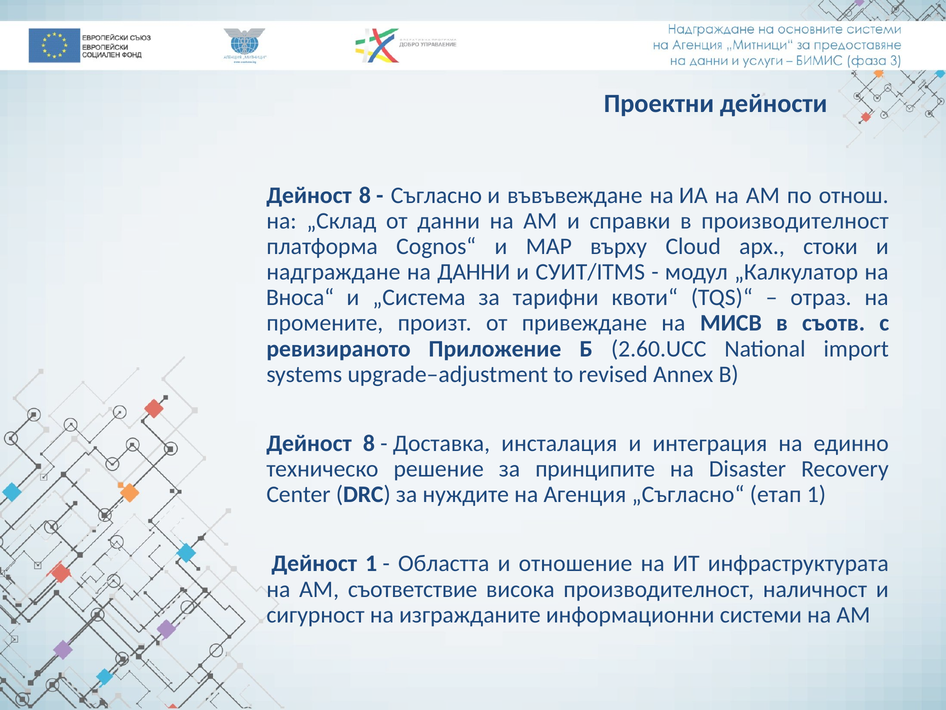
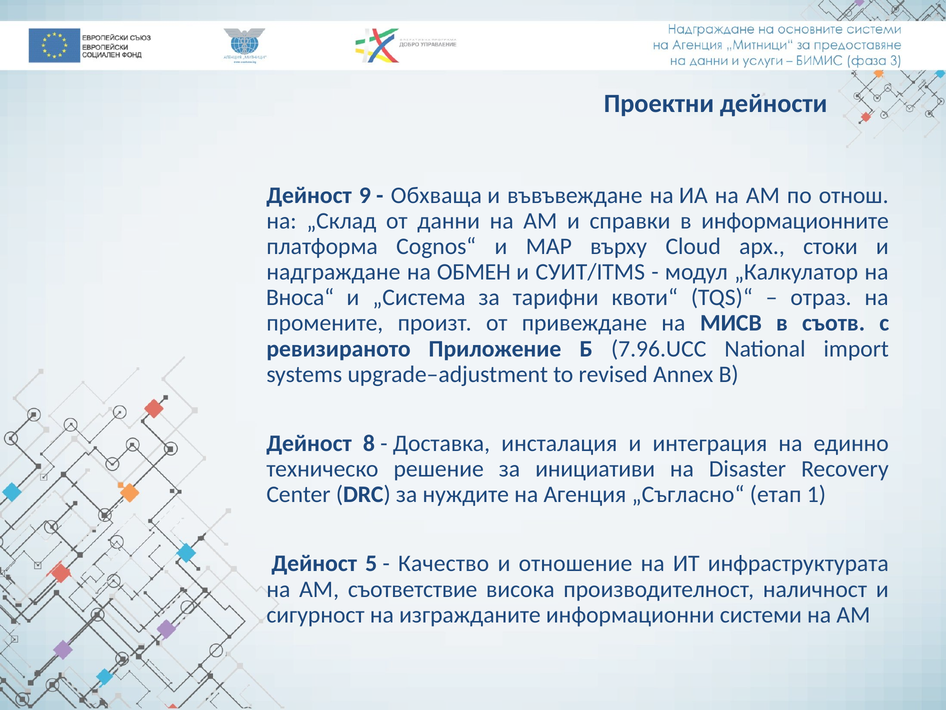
8 at (365, 195): 8 -> 9
Съгласно: Съгласно -> Обхваща
в производителност: производителност -> информационните
на ДАННИ: ДАННИ -> ОБМЕН
2.60.UCC: 2.60.UCC -> 7.96.UCC
принципите: принципите -> инициативи
Дейност 1: 1 -> 5
Областта: Областта -> Качество
